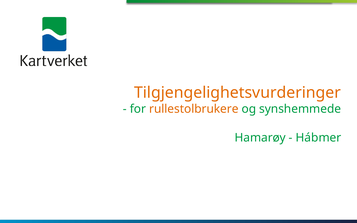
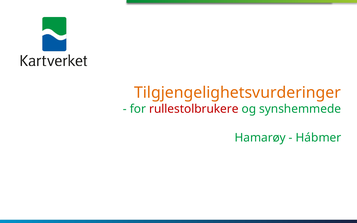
rullestolbrukere colour: orange -> red
